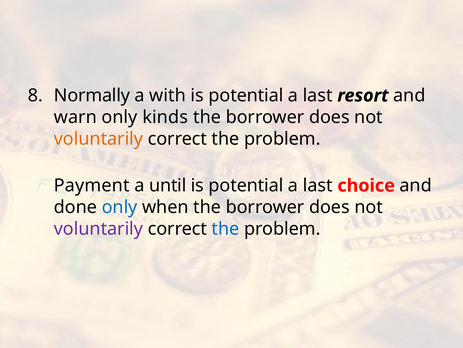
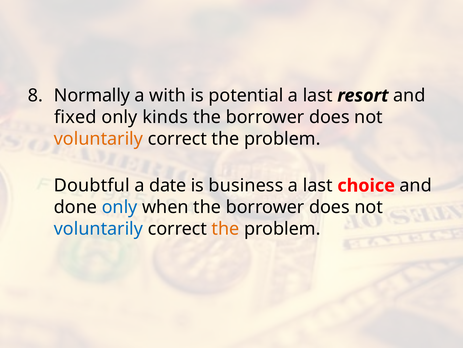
warn: warn -> fixed
Payment: Payment -> Doubtful
until: until -> date
potential at (246, 185): potential -> business
voluntarily at (98, 228) colour: purple -> blue
the at (226, 228) colour: blue -> orange
